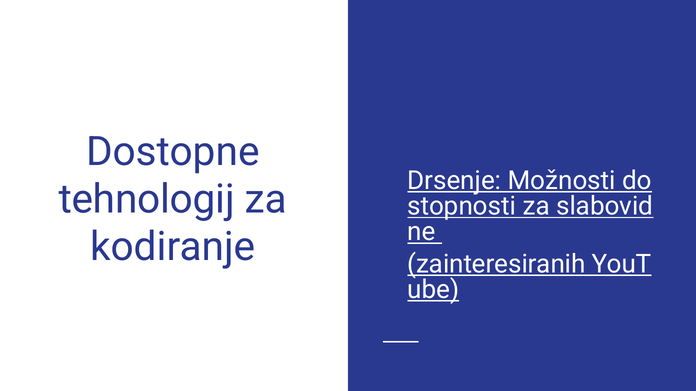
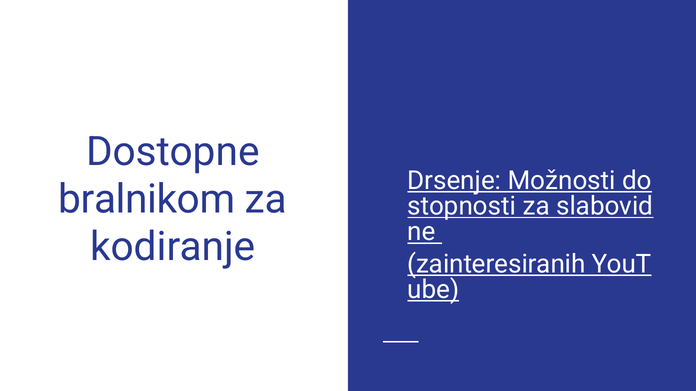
tehnologij: tehnologij -> bralnikom
